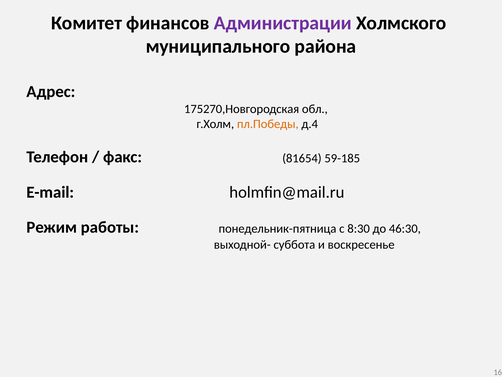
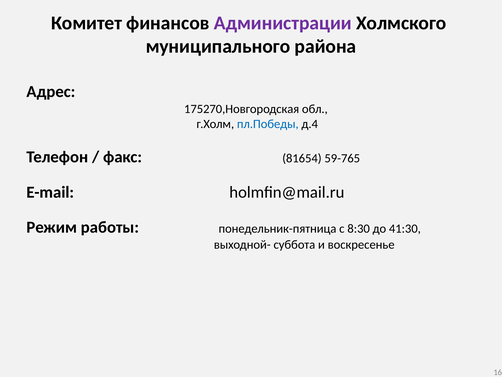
пл.Победы colour: orange -> blue
59-185: 59-185 -> 59-765
46:30: 46:30 -> 41:30
